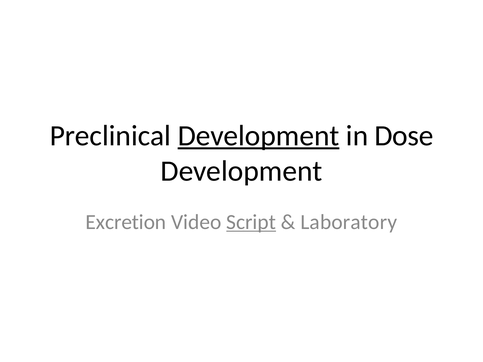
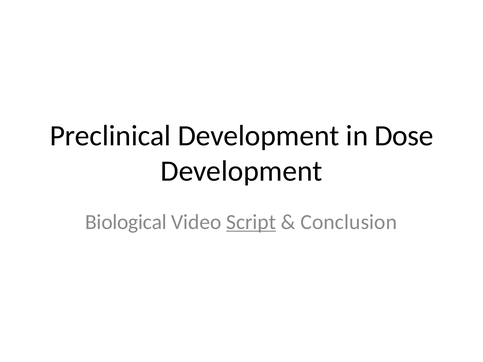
Development at (259, 136) underline: present -> none
Excretion: Excretion -> Biological
Laboratory: Laboratory -> Conclusion
